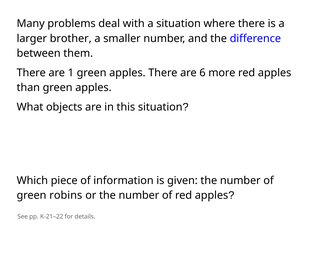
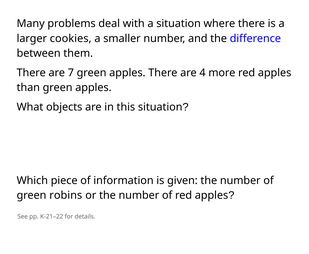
brother: brother -> cookies
1: 1 -> 7
6: 6 -> 4
